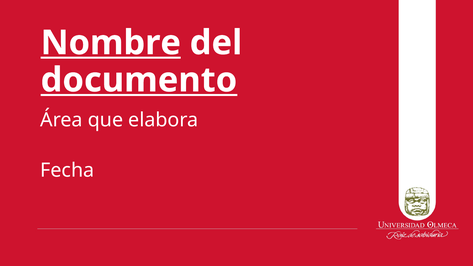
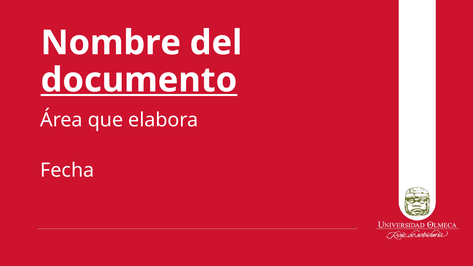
Nombre underline: present -> none
